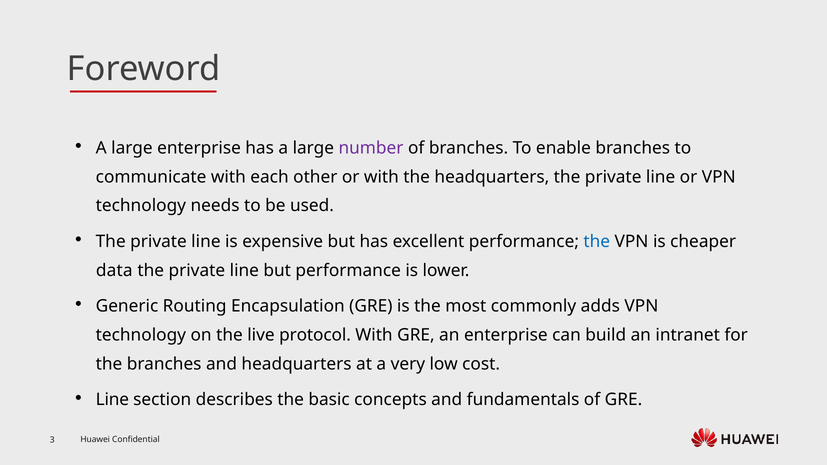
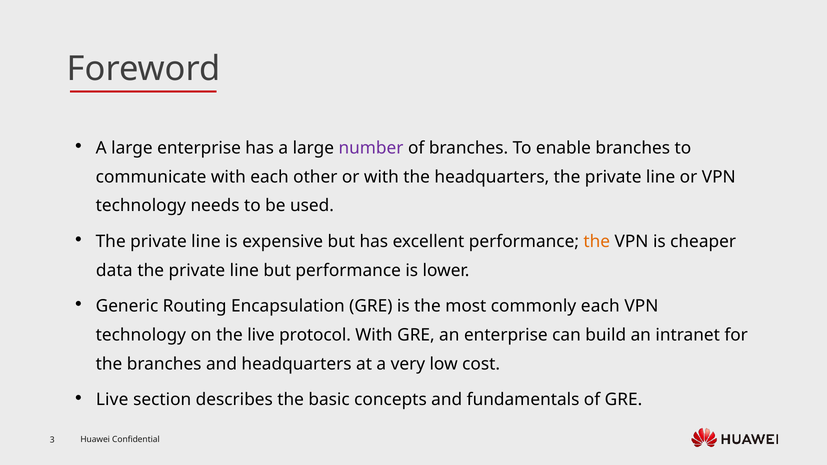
the at (597, 242) colour: blue -> orange
commonly adds: adds -> each
Line at (112, 400): Line -> Live
